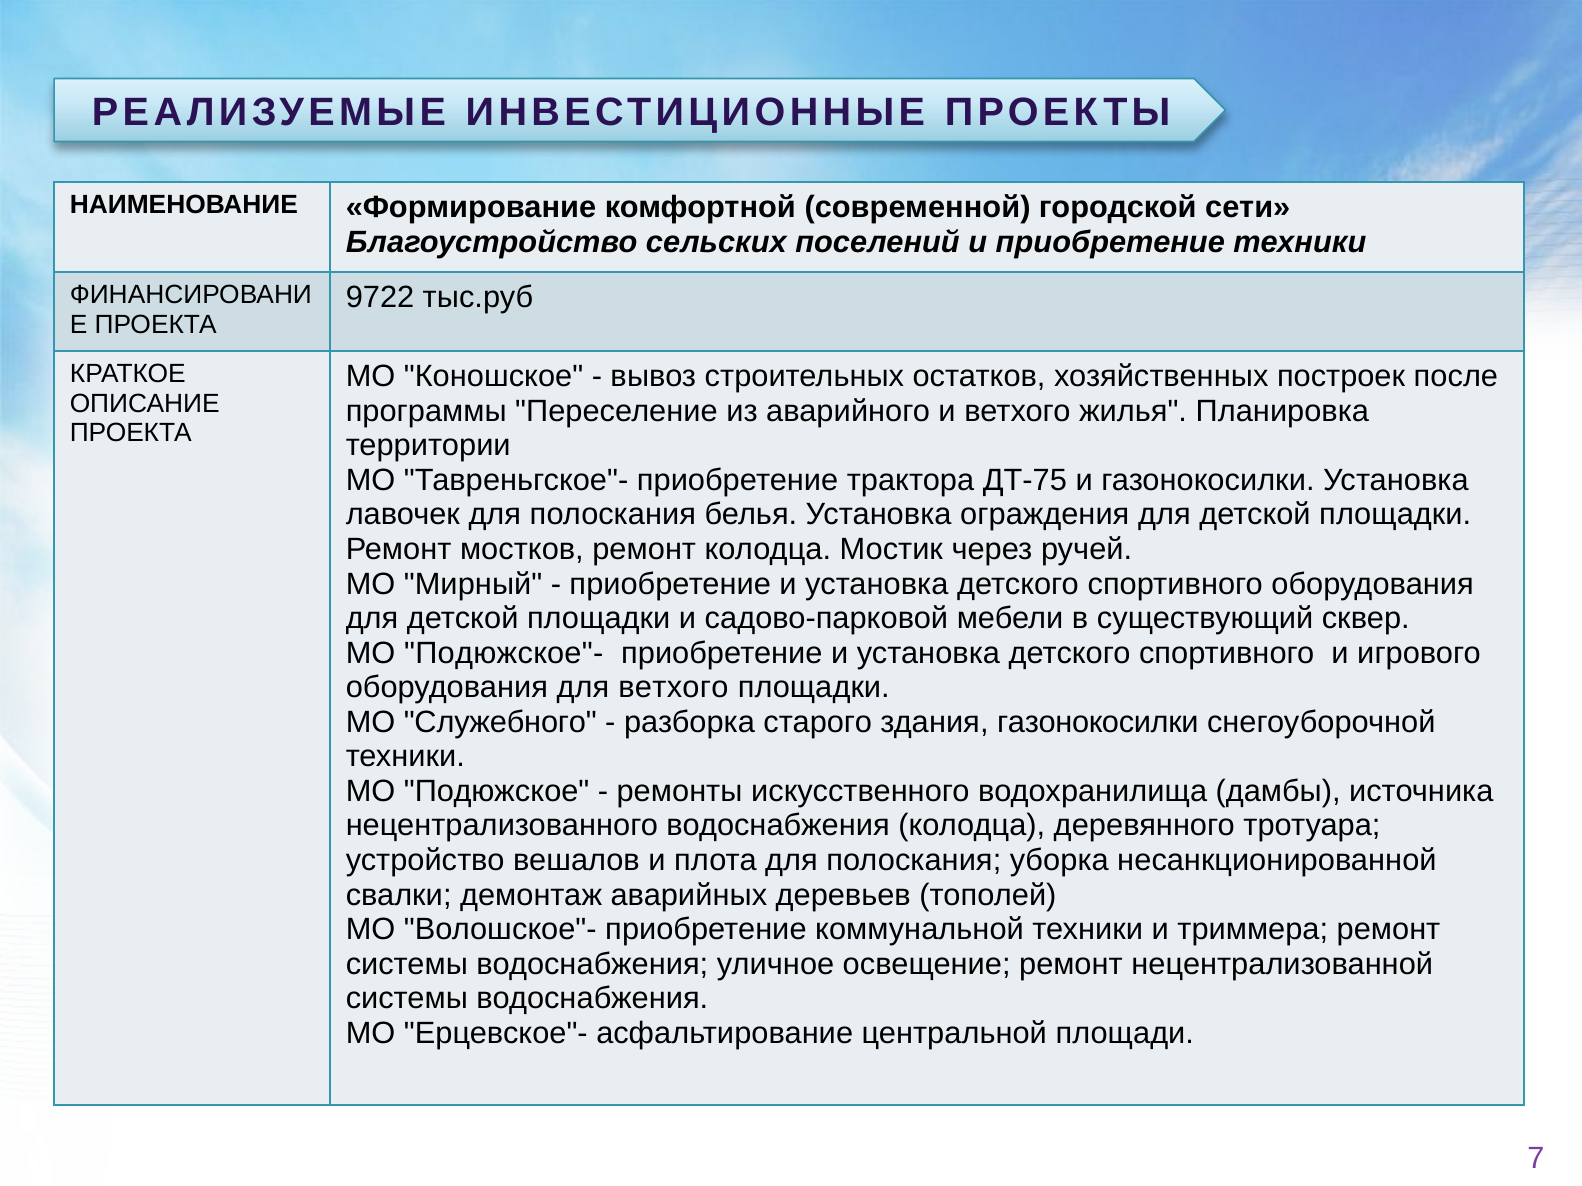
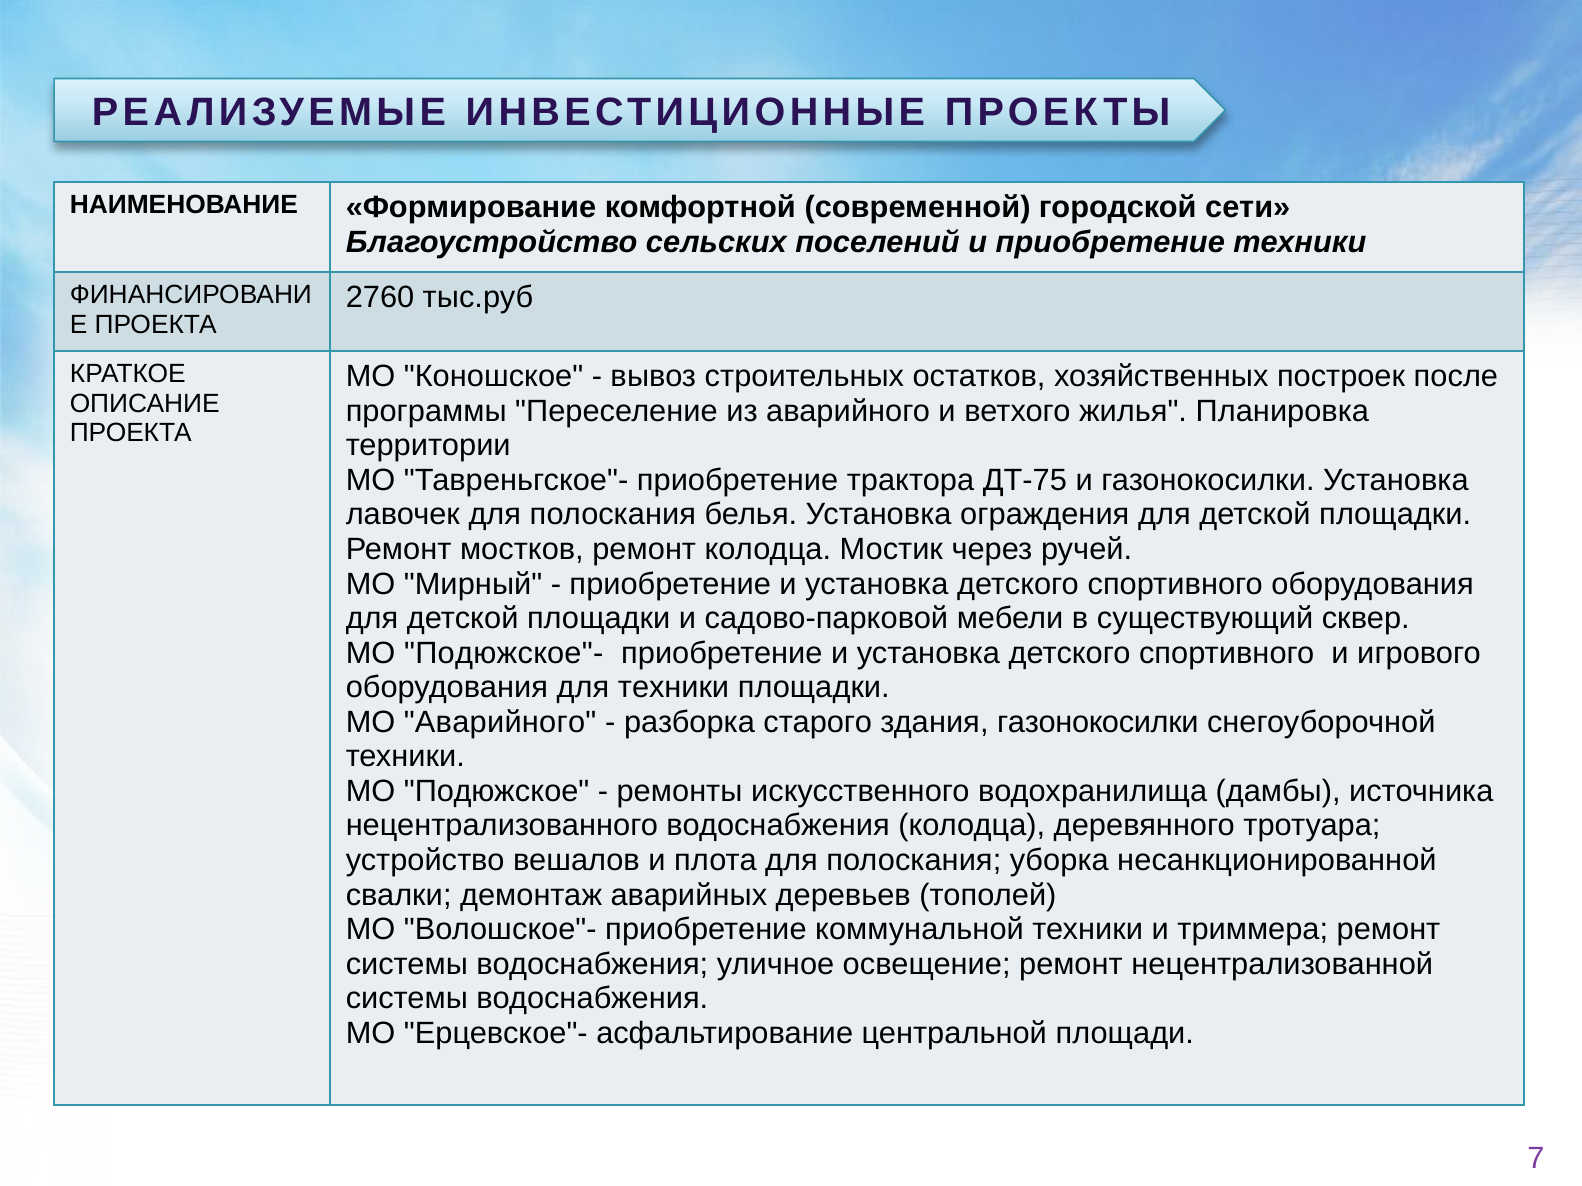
9722: 9722 -> 2760
для ветхого: ветхого -> техники
МО Служебного: Служебного -> Аварийного
